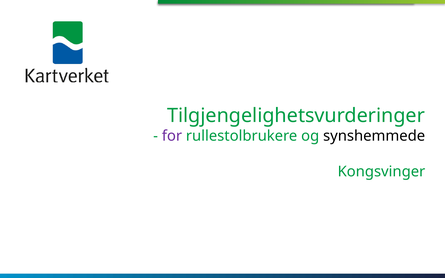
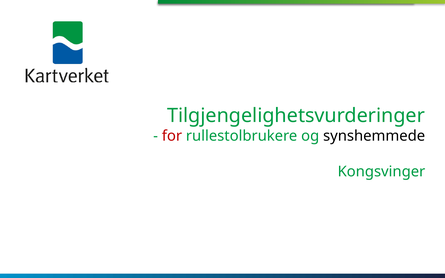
for colour: purple -> red
